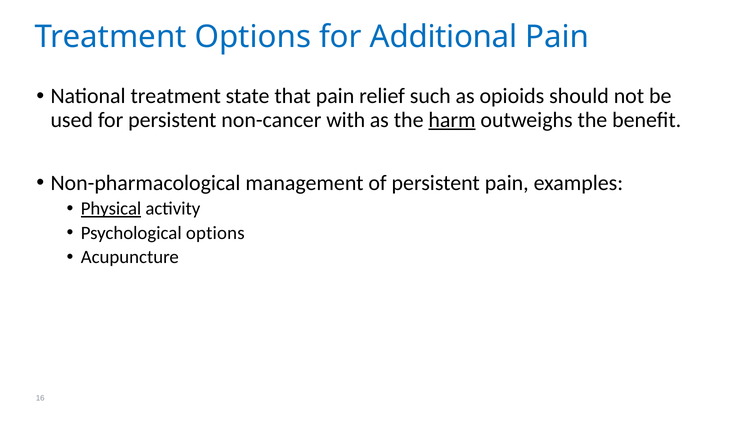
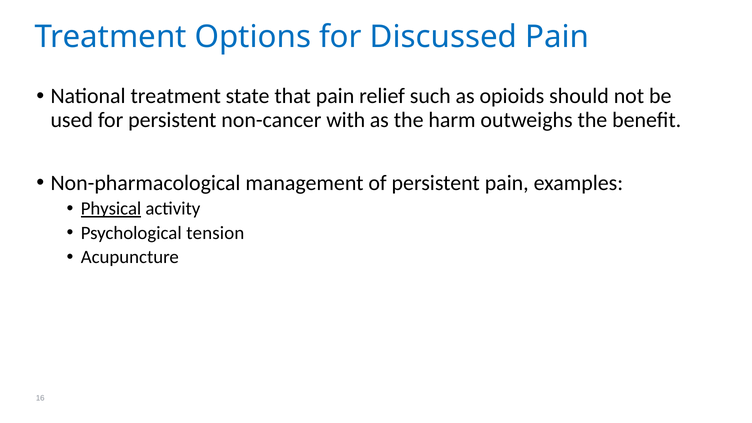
Additional: Additional -> Discussed
harm underline: present -> none
Psychological options: options -> tension
